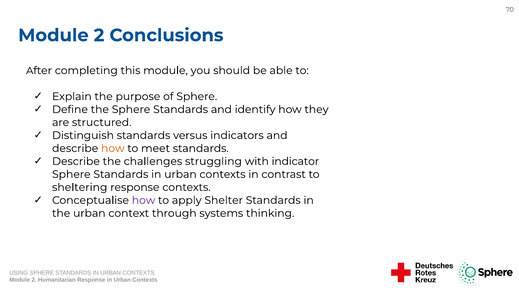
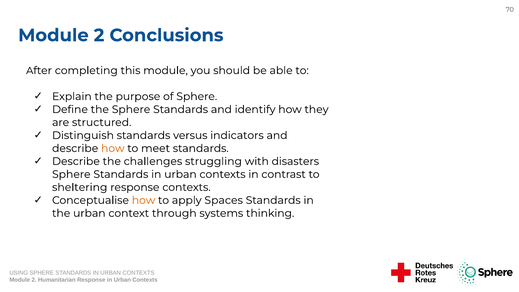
indicator: indicator -> disasters
how at (144, 200) colour: purple -> orange
Shelter: Shelter -> Spaces
